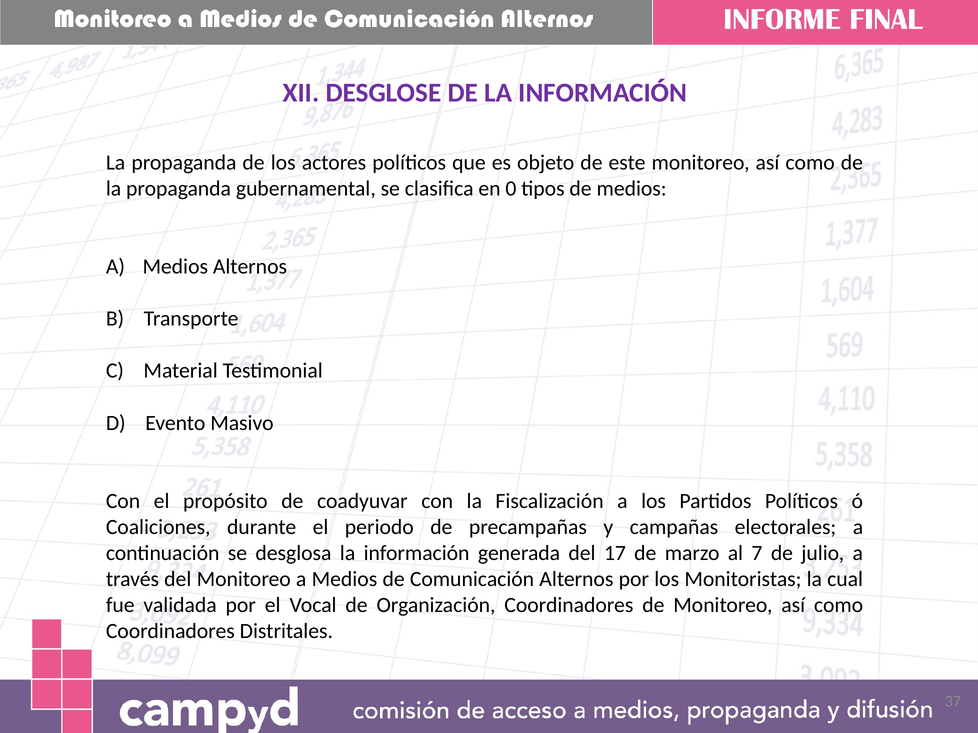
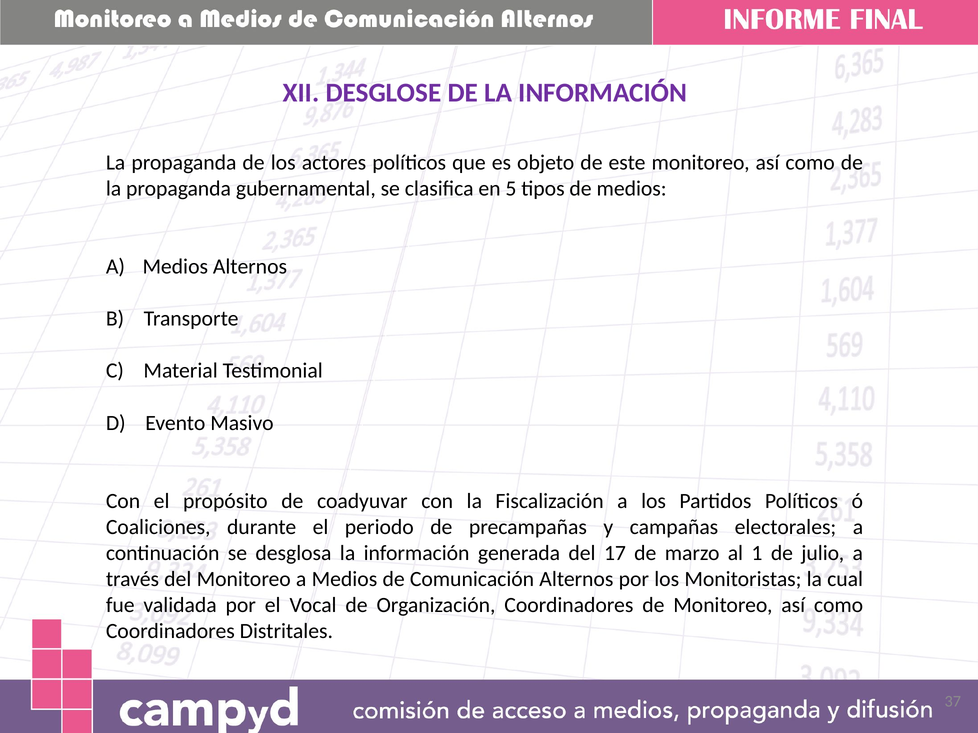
0: 0 -> 5
7: 7 -> 1
